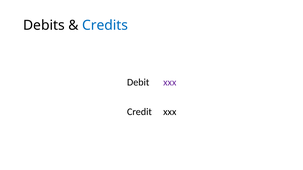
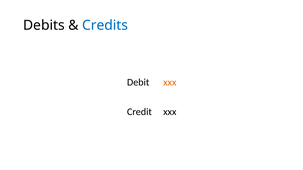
xxx at (170, 83) colour: purple -> orange
